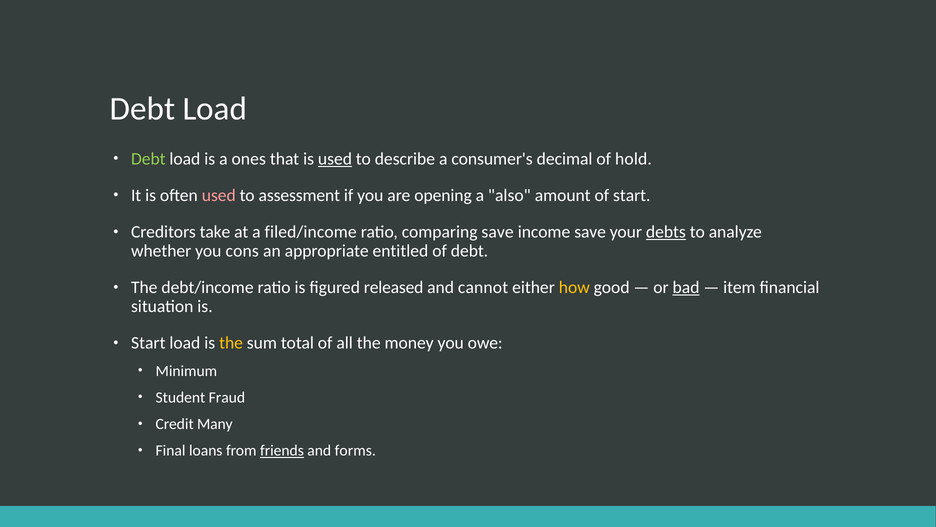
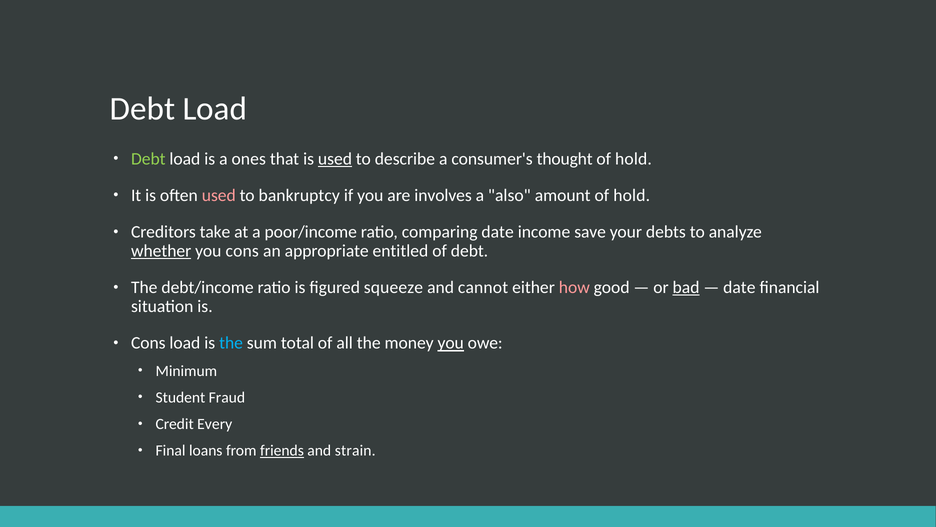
decimal: decimal -> thought
assessment: assessment -> bankruptcy
opening: opening -> involves
amount of start: start -> hold
filed/income: filed/income -> poor/income
comparing save: save -> date
debts underline: present -> none
whether underline: none -> present
released: released -> squeeze
how colour: yellow -> pink
item at (739, 287): item -> date
Start at (148, 343): Start -> Cons
the at (231, 343) colour: yellow -> light blue
you at (451, 343) underline: none -> present
Many: Many -> Every
forms: forms -> strain
